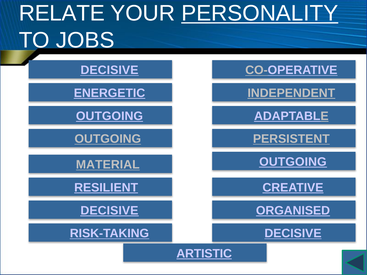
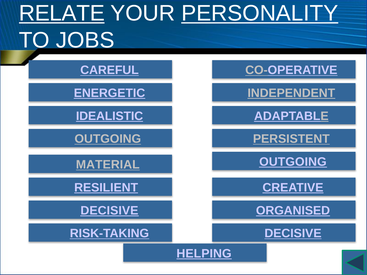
RELATE underline: none -> present
DECISIVE at (109, 70): DECISIVE -> CAREFUL
OUTGOING at (109, 116): OUTGOING -> IDEALISTIC
ARTISTIC: ARTISTIC -> HELPING
